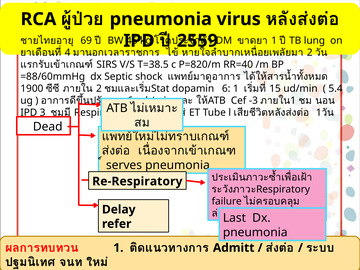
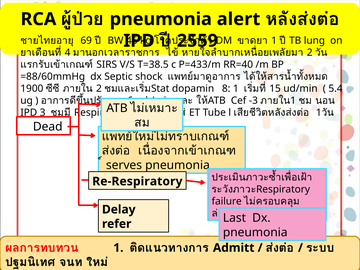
virus: virus -> alert
P=820/m: P=820/m -> P=433/m
dopamin 6: 6 -> 8
